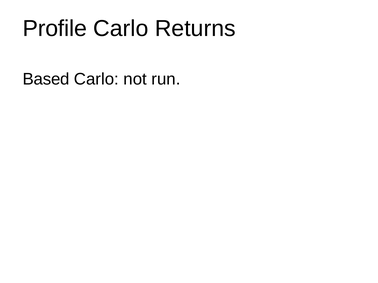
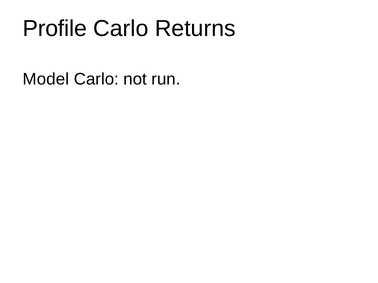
Based: Based -> Model
